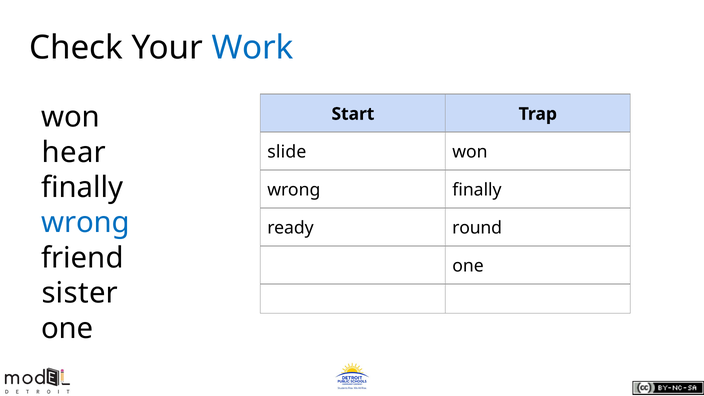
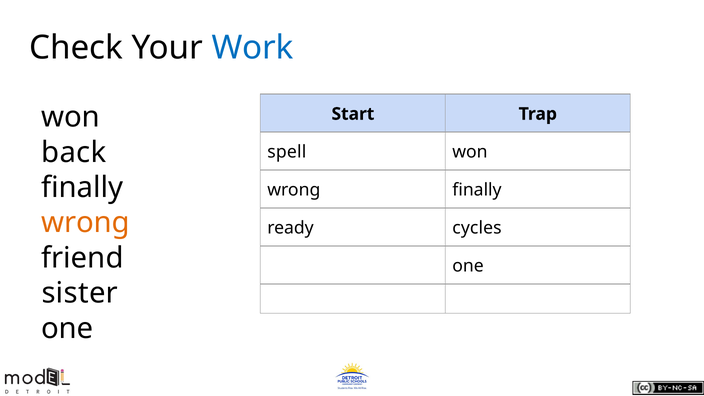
hear: hear -> back
slide: slide -> spell
wrong at (85, 223) colour: blue -> orange
round: round -> cycles
